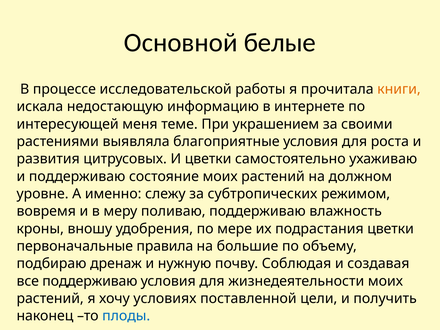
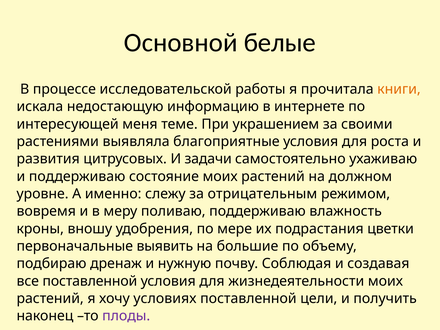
И цветки: цветки -> задачи
субтропических: субтропических -> отрицательным
правила: правила -> выявить
все поддерживаю: поддерживаю -> поставленной
плоды colour: blue -> purple
